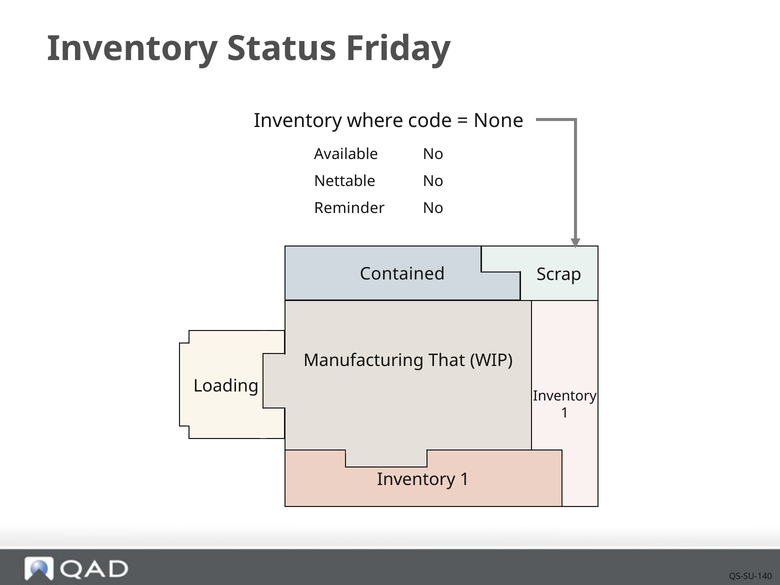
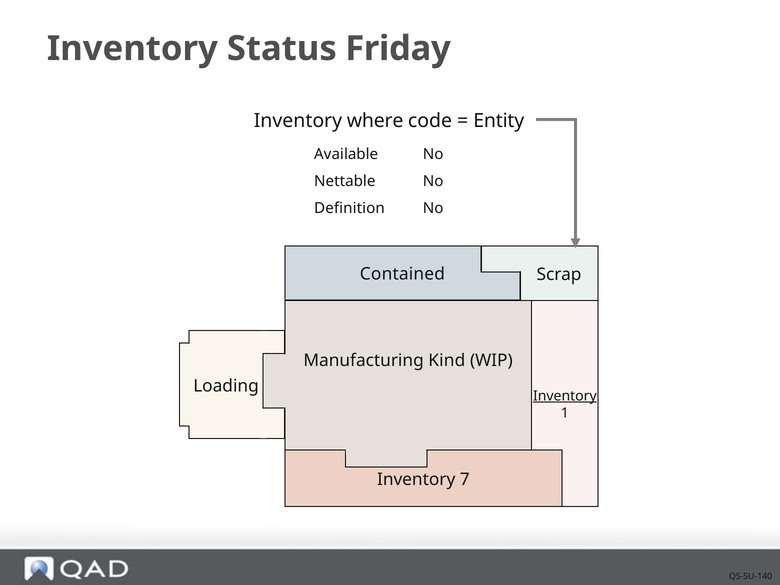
None: None -> Entity
Reminder: Reminder -> Definition
That: That -> Kind
Inventory at (565, 396) underline: none -> present
1 at (465, 479): 1 -> 7
